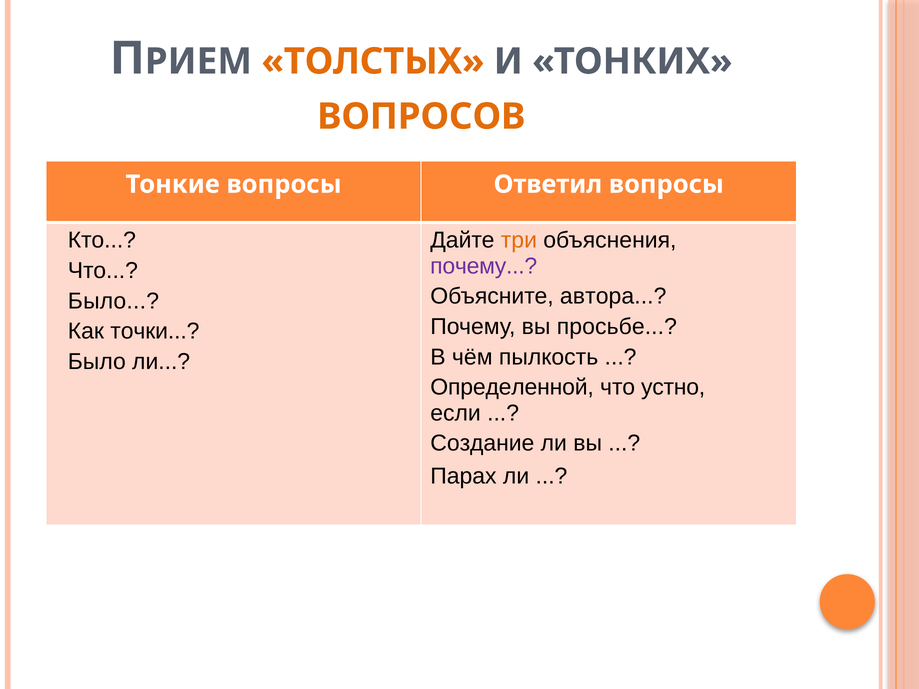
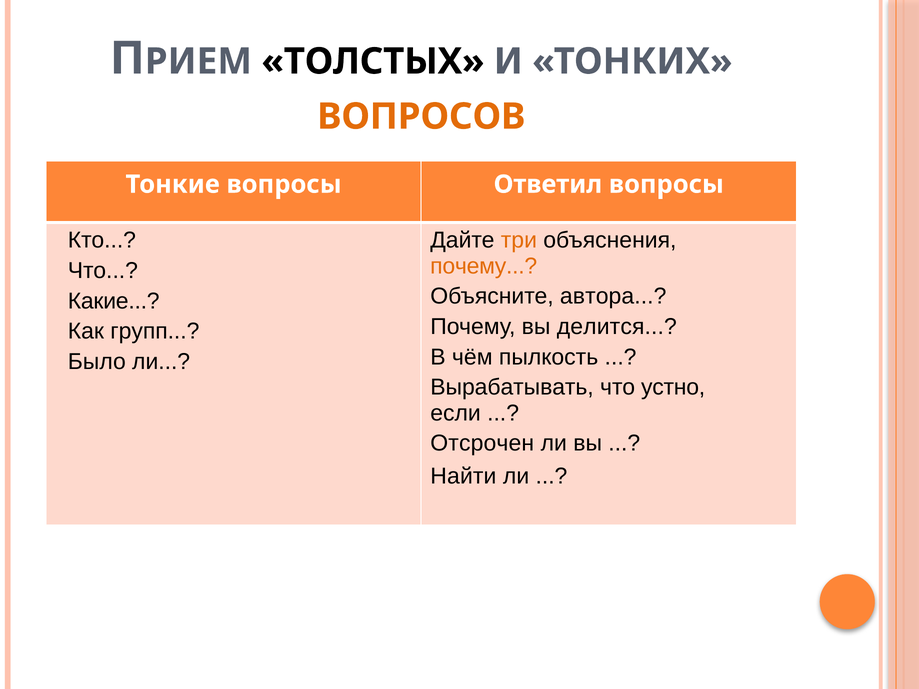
ТОЛСТЫХ colour: orange -> black
почему at (484, 266) colour: purple -> orange
Было at (113, 301): Было -> Какие
просьбе: просьбе -> делится
точки: точки -> групп
Определенной: Определенной -> Вырабатывать
Создание: Создание -> Отсрочен
Парах: Парах -> Найти
